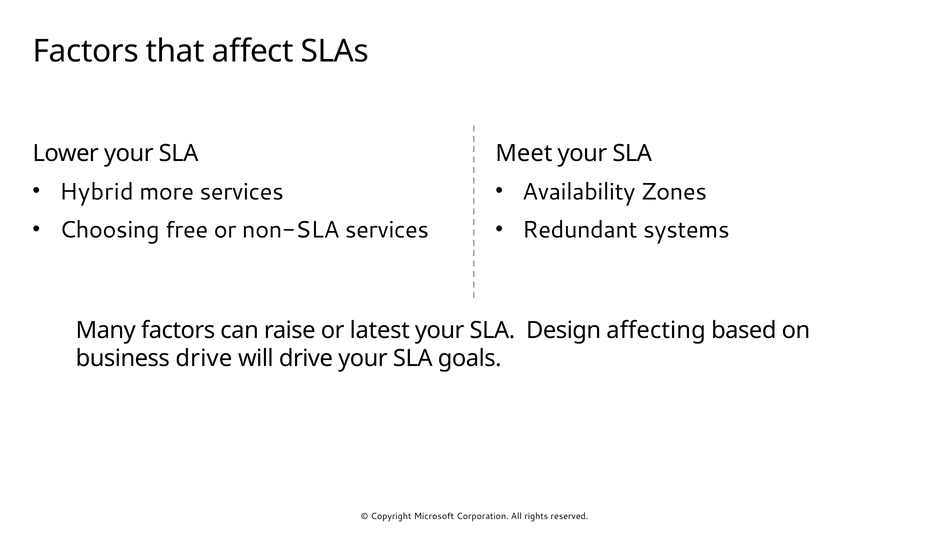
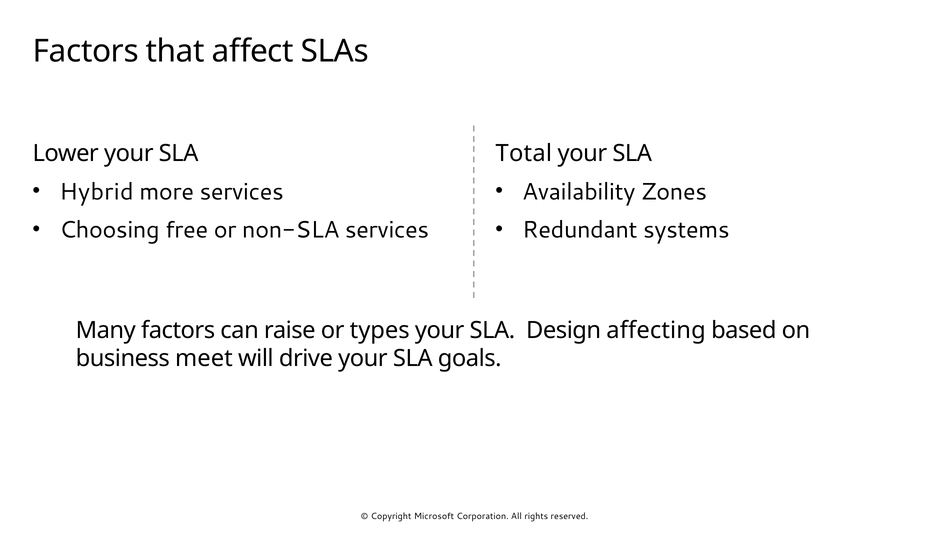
Meet: Meet -> Total
latest: latest -> types
business drive: drive -> meet
